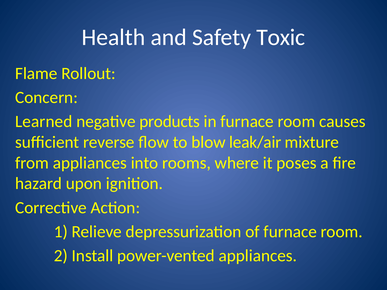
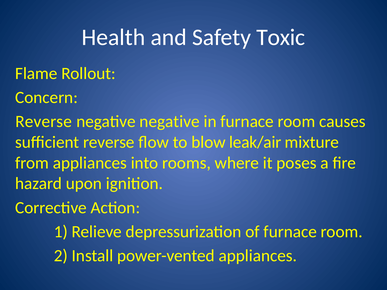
Learned at (44, 122): Learned -> Reverse
negative products: products -> negative
